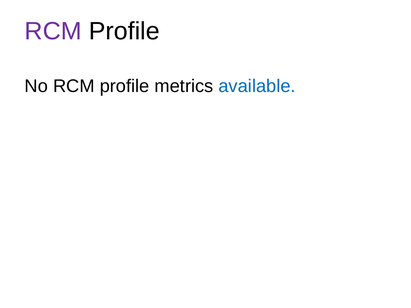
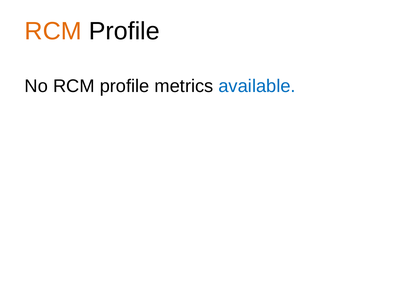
RCM at (53, 31) colour: purple -> orange
